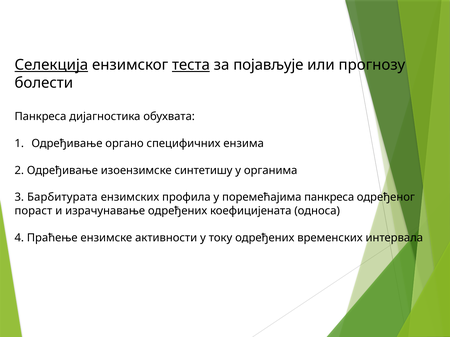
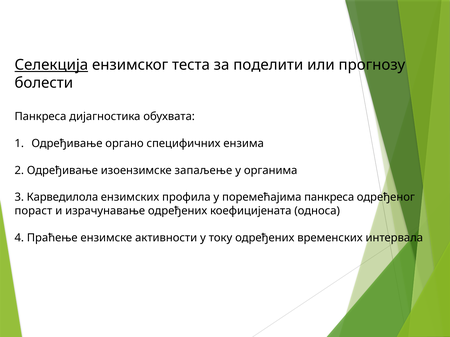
теста underline: present -> none
појављује: појављује -> поделити
синтетишу: синтетишу -> запаљење
Барбитурата: Барбитурата -> Карведилола
